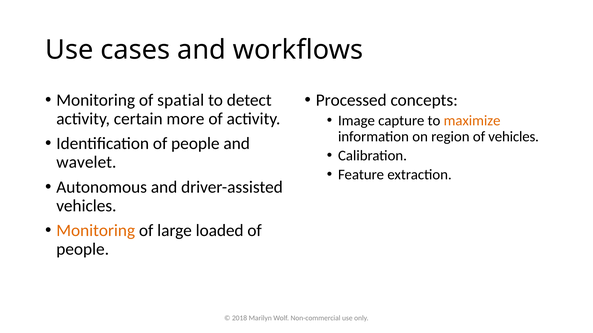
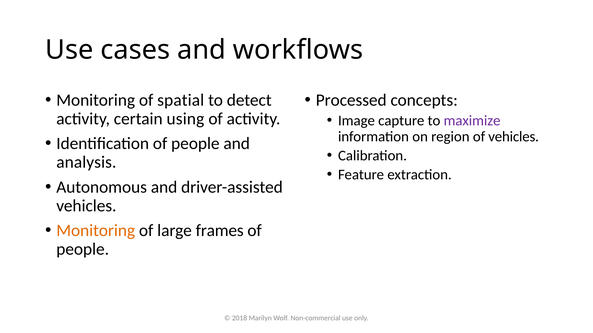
more: more -> using
maximize colour: orange -> purple
wavelet: wavelet -> analysis
loaded: loaded -> frames
